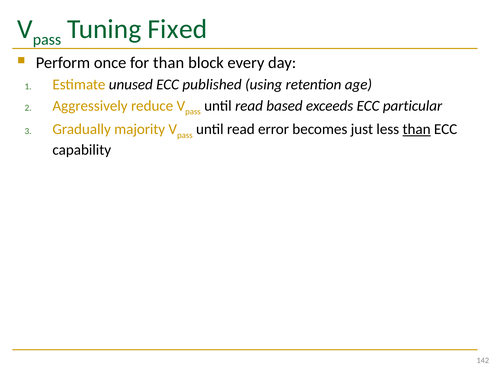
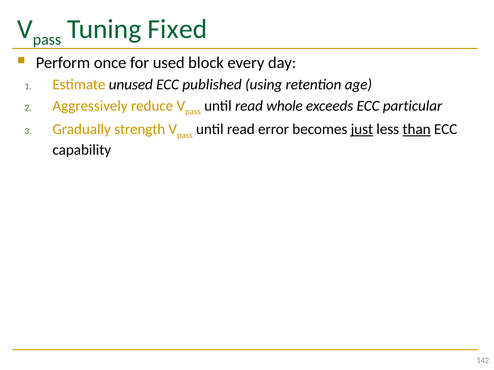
for than: than -> used
based: based -> whole
majority: majority -> strength
just underline: none -> present
